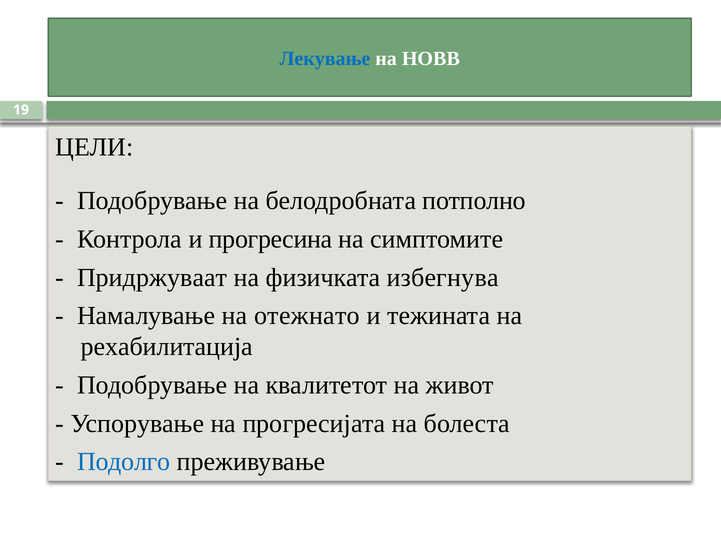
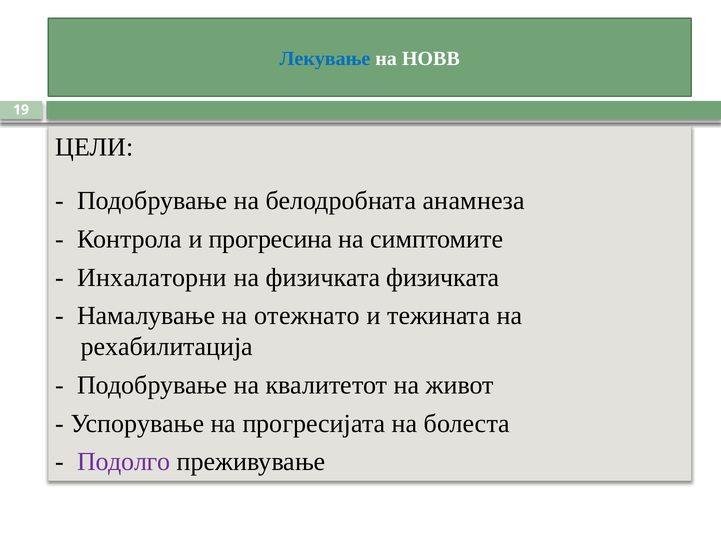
потполно: потполно -> анамнеза
Придржуваат: Придржуваат -> Инхалаторни
физичката избегнува: избегнува -> физичката
Подолго colour: blue -> purple
